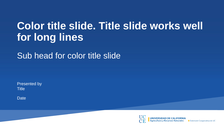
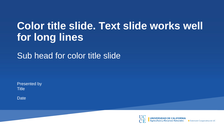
slide Title: Title -> Text
